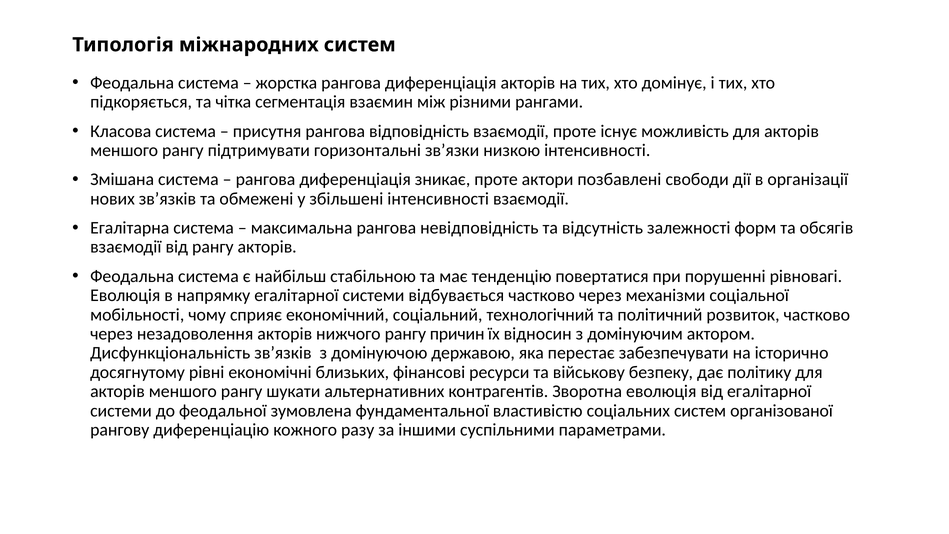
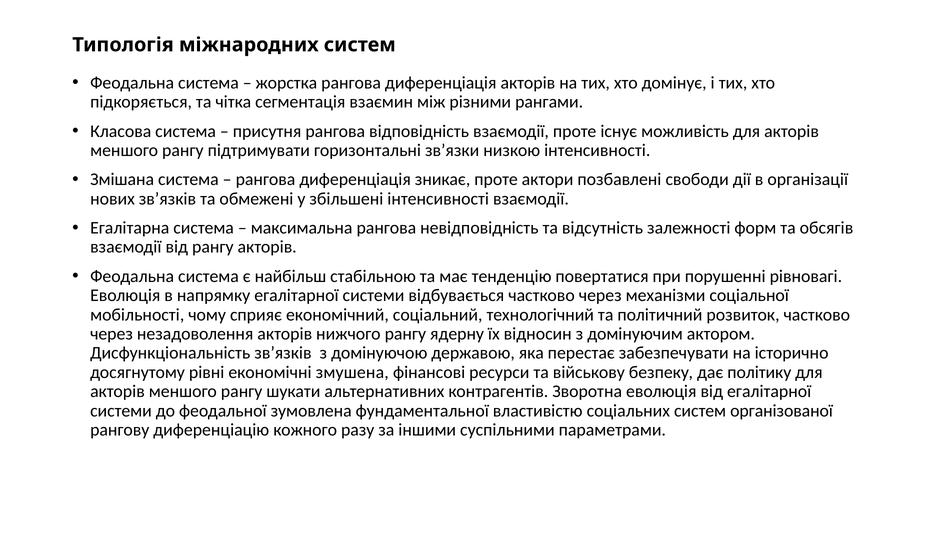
причин: причин -> ядерну
близьких: близьких -> змушена
